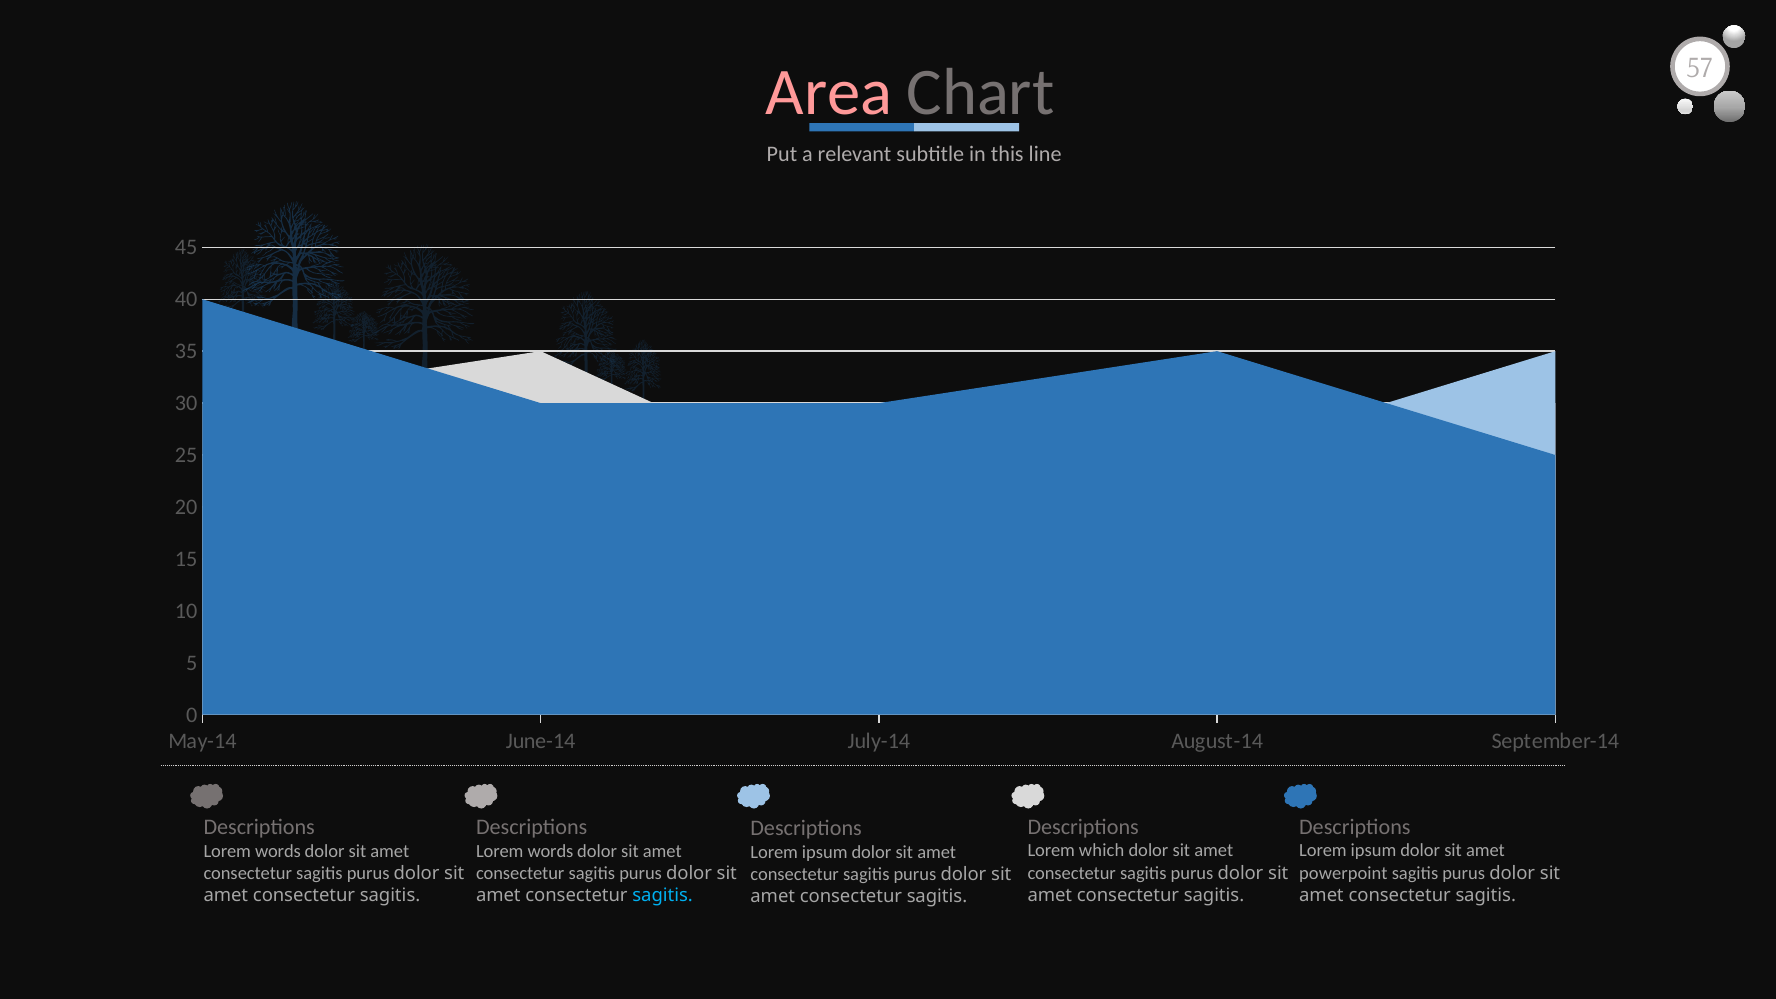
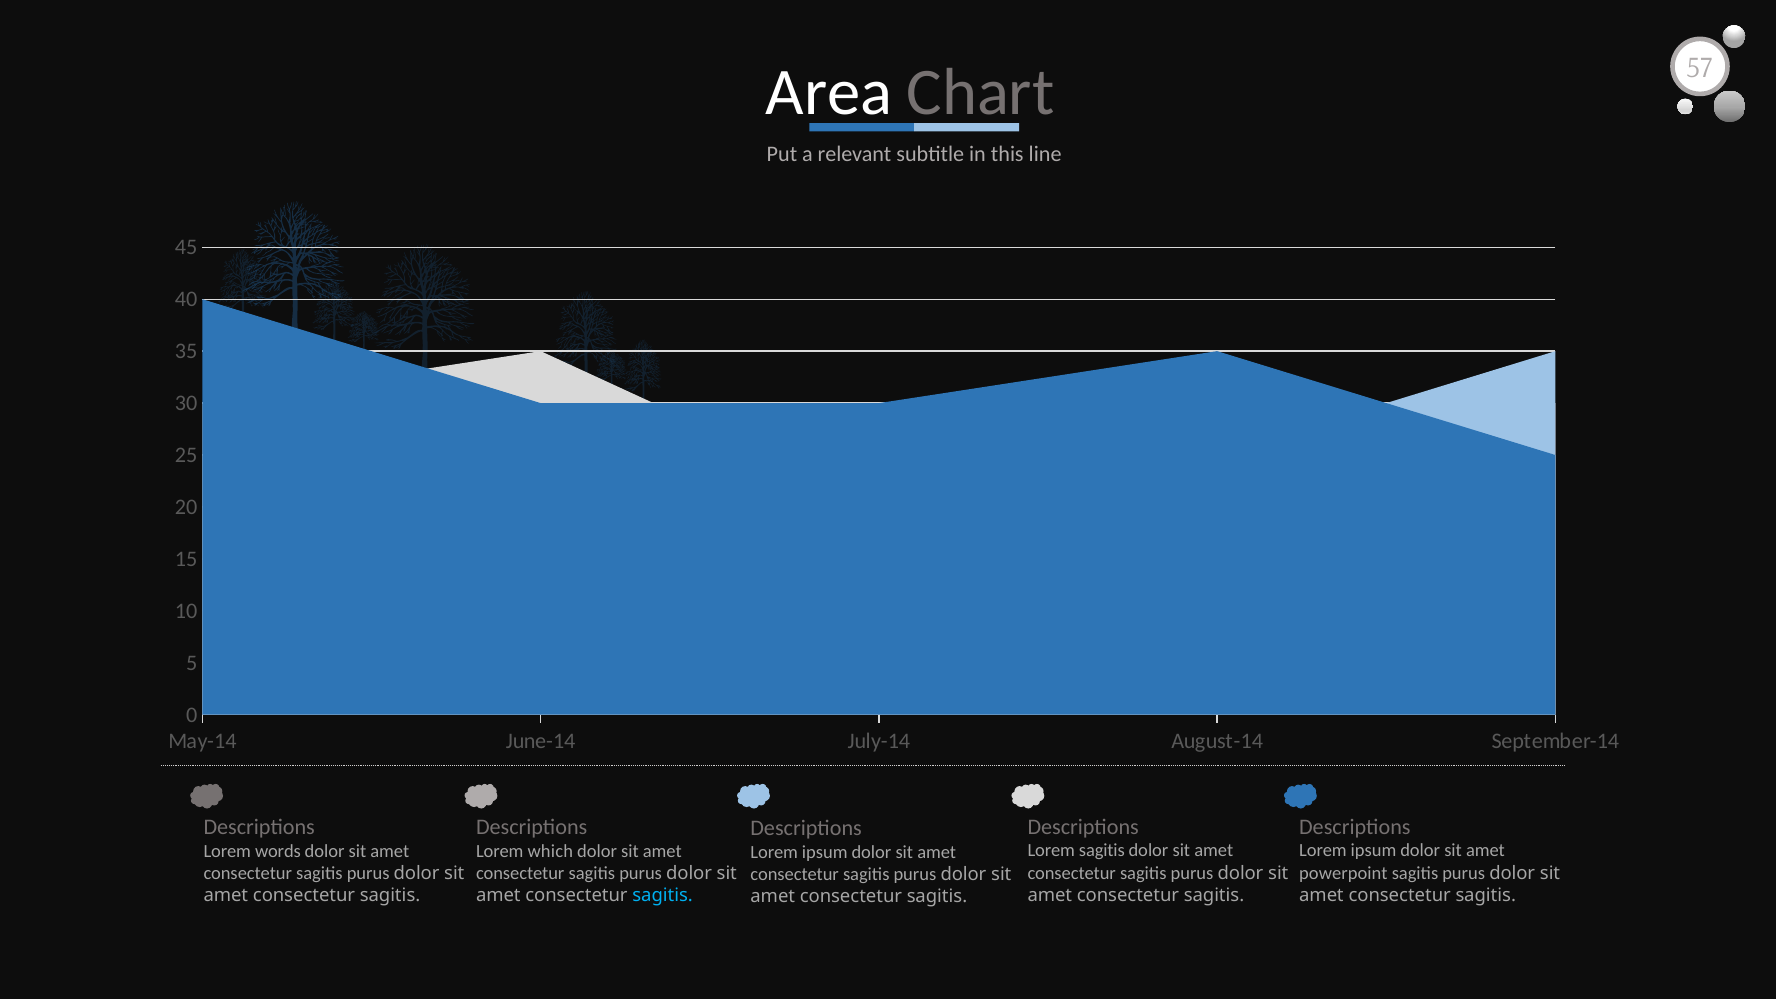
Area colour: pink -> white
Lorem which: which -> sagitis
words at (550, 852): words -> which
